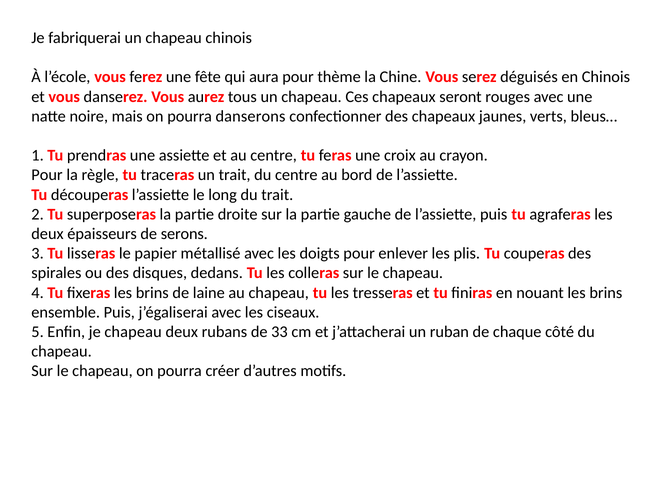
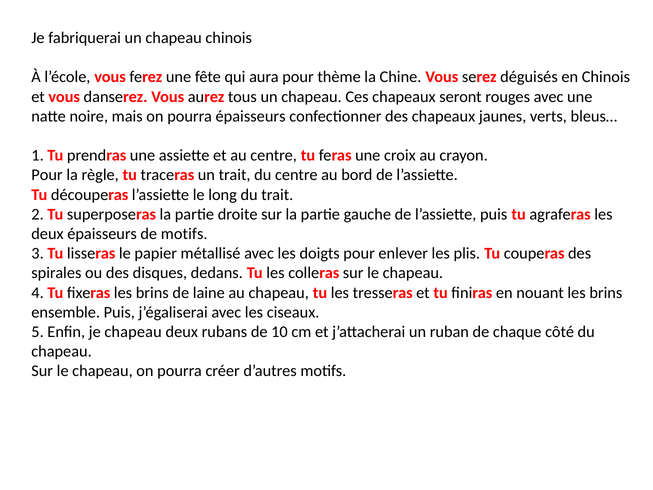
pourra danserons: danserons -> épaisseurs
de serons: serons -> motifs
33: 33 -> 10
